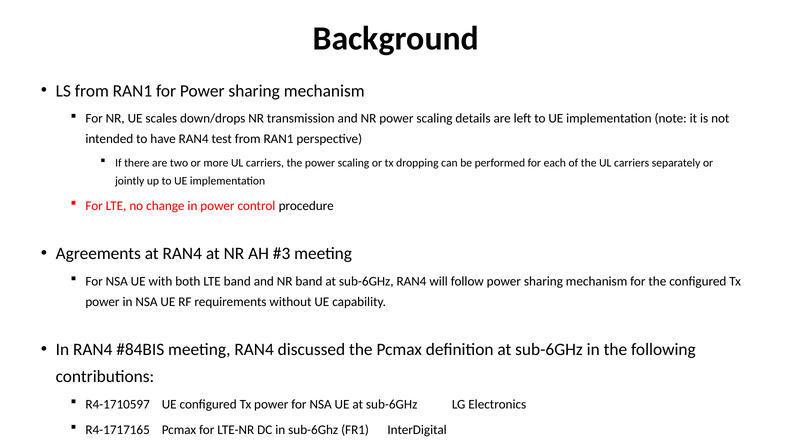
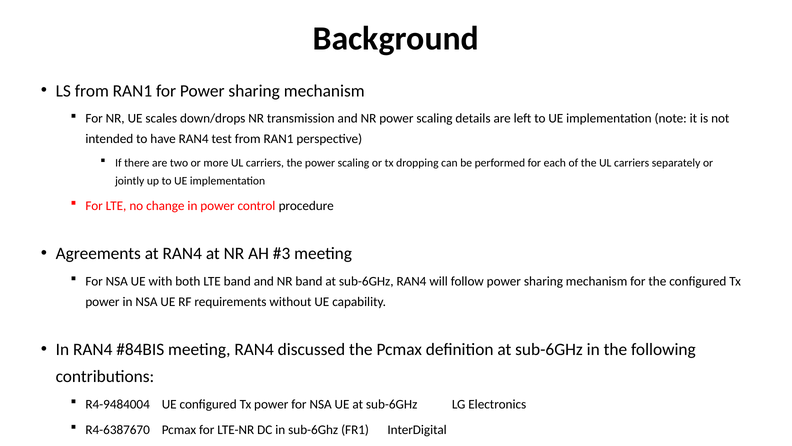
R4-1710597: R4-1710597 -> R4-9484004
R4-1717165: R4-1717165 -> R4-6387670
